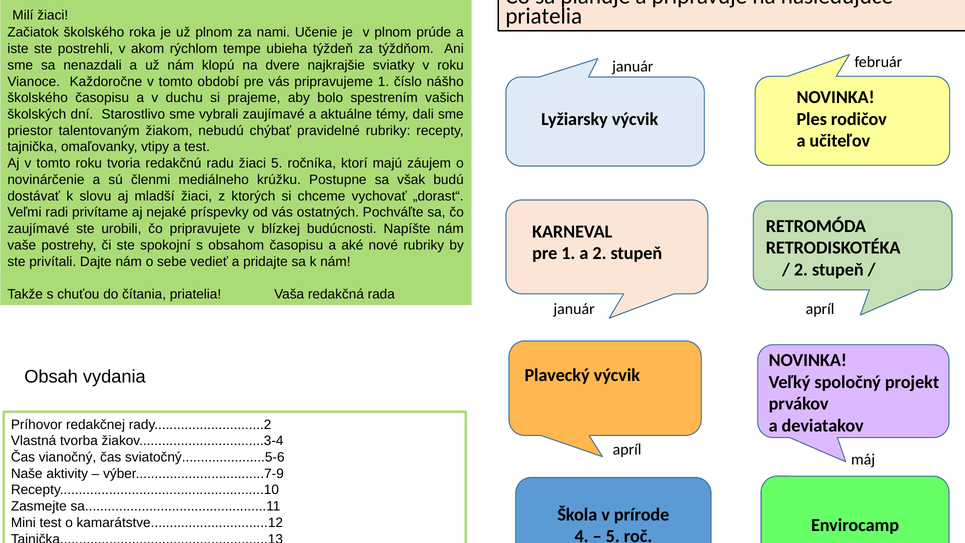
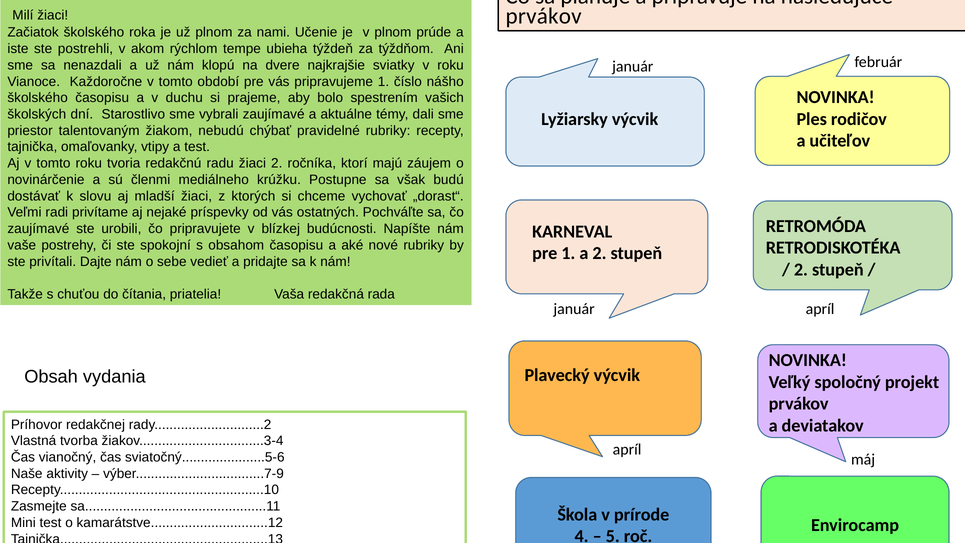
priatelia at (544, 16): priatelia -> prvákov
žiaci 5: 5 -> 2
